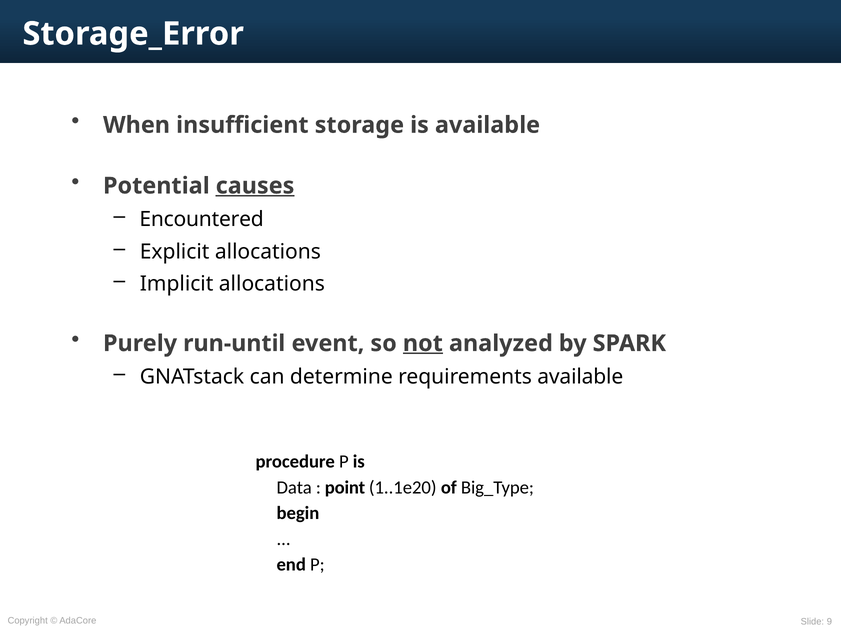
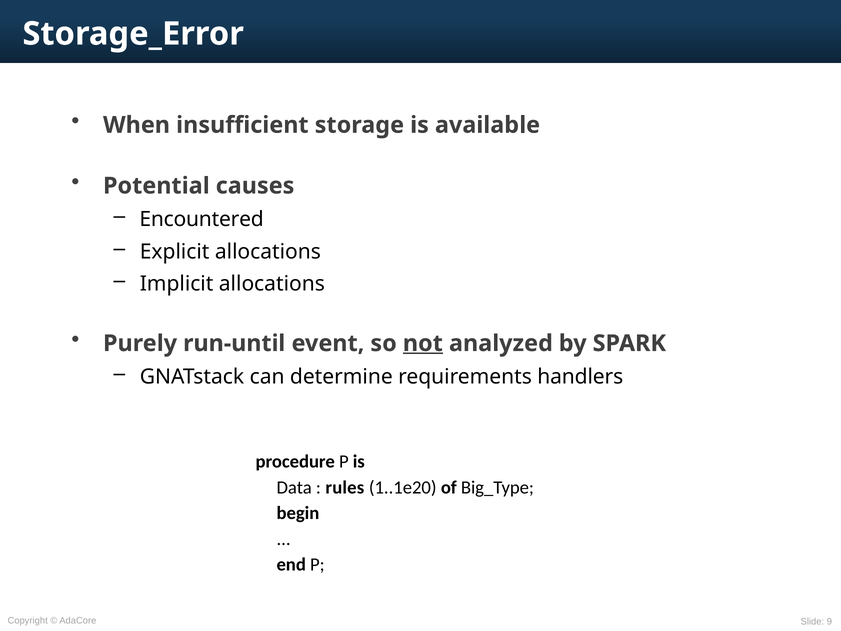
causes underline: present -> none
requirements available: available -> handlers
point: point -> rules
